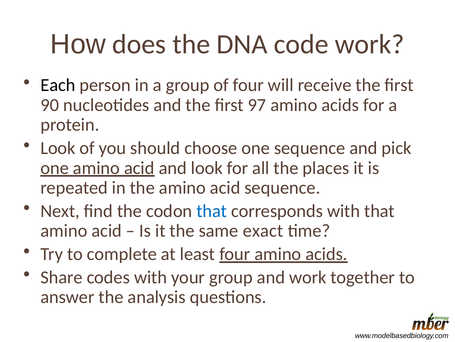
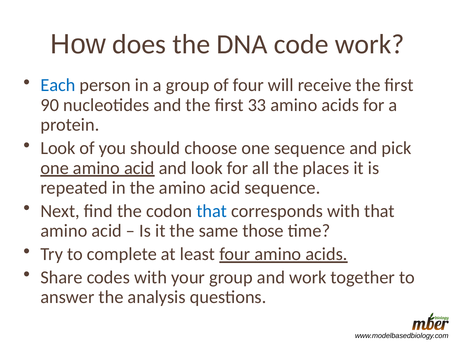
Each colour: black -> blue
97: 97 -> 33
exact: exact -> those
